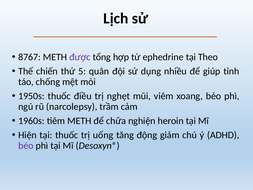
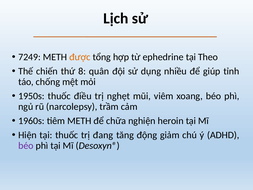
8767: 8767 -> 7249
được colour: purple -> orange
5: 5 -> 8
uống: uống -> đang
